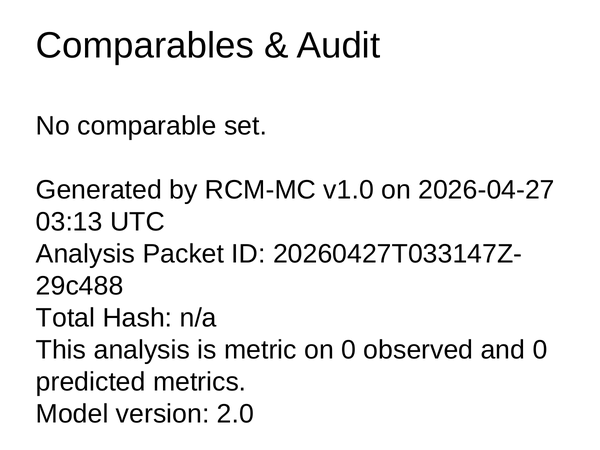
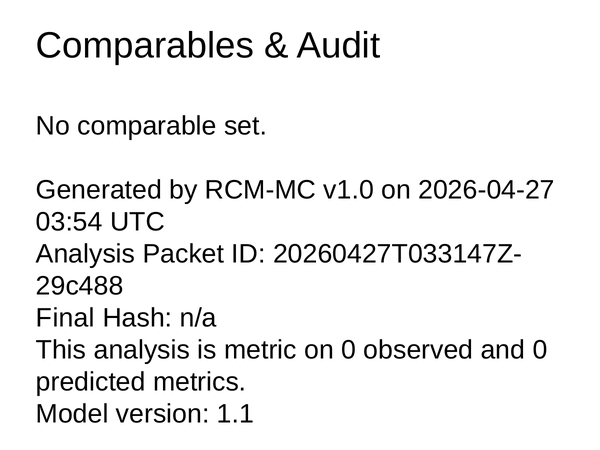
03:13: 03:13 -> 03:54
Total: Total -> Final
2.0: 2.0 -> 1.1
